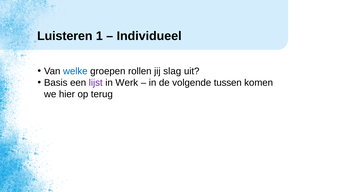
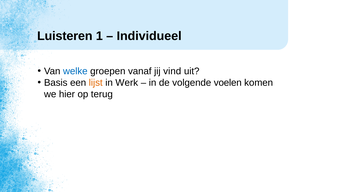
rollen: rollen -> vanaf
slag: slag -> vind
lijst colour: purple -> orange
tussen: tussen -> voelen
